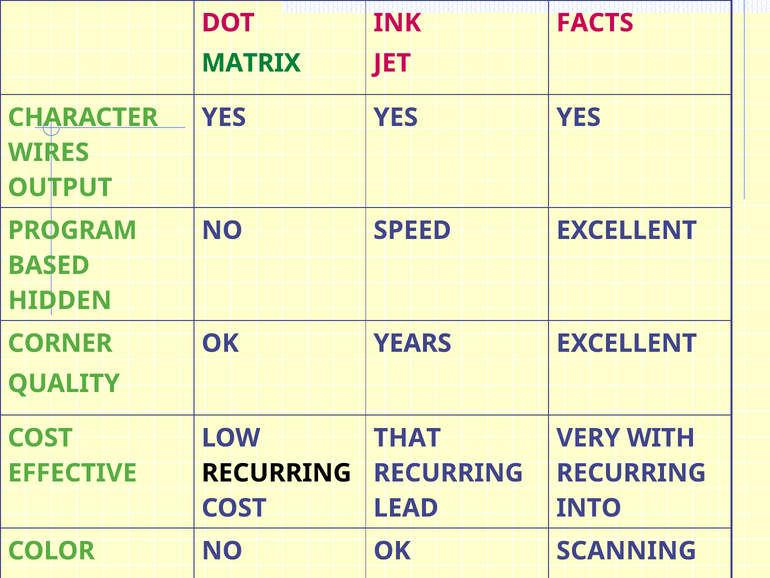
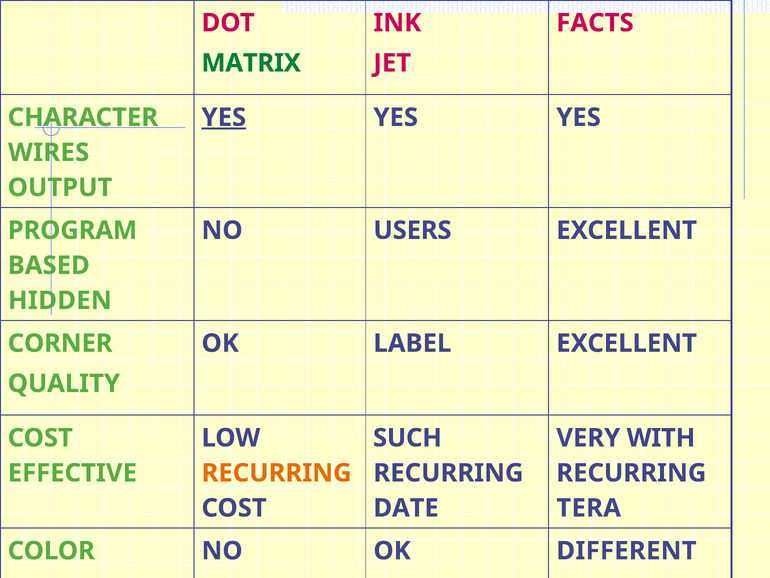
YES at (224, 117) underline: none -> present
SPEED: SPEED -> USERS
YEARS: YEARS -> LABEL
THAT: THAT -> SUCH
RECURRING at (277, 473) colour: black -> orange
LEAD: LEAD -> DATE
INTO: INTO -> TERA
SCANNING: SCANNING -> DIFFERENT
